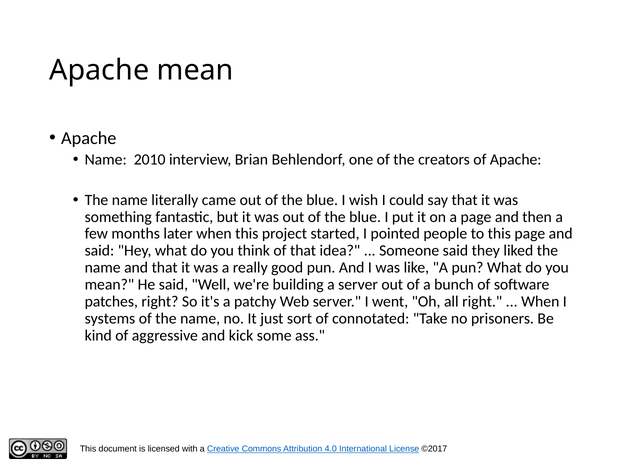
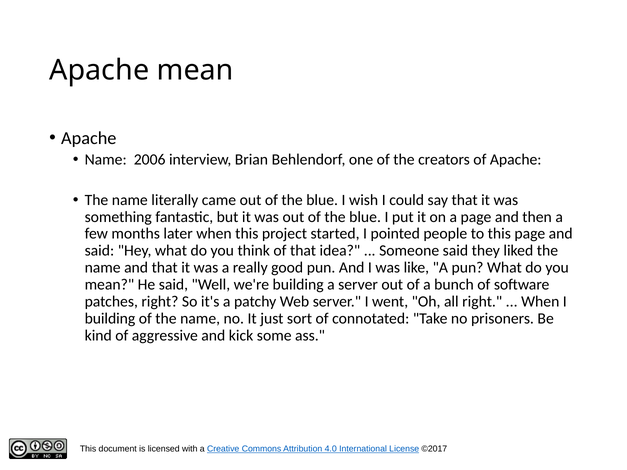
2010: 2010 -> 2006
systems at (110, 319): systems -> building
